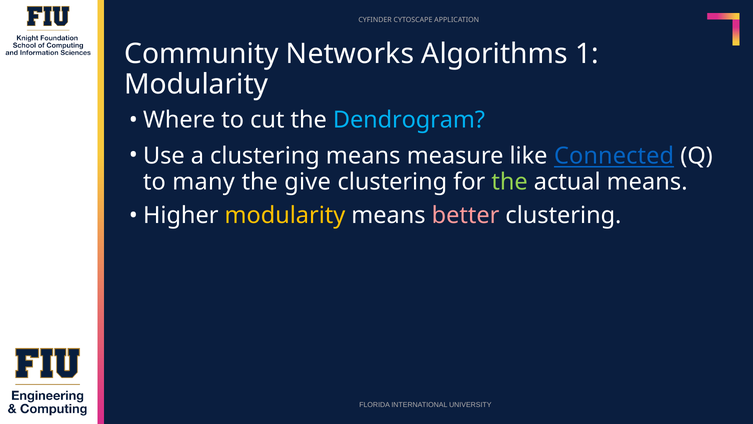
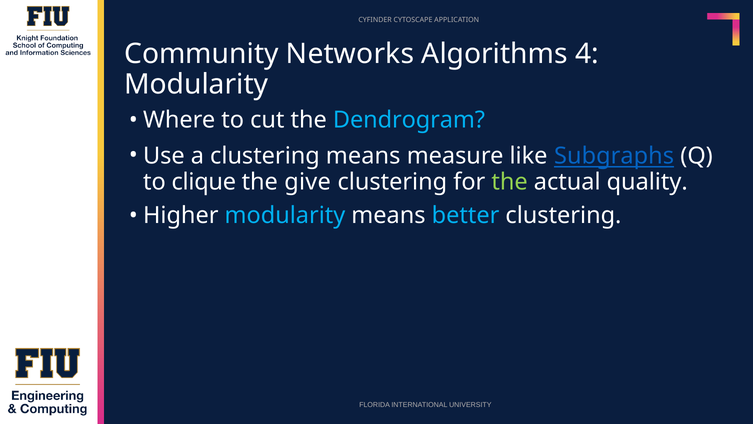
1: 1 -> 4
Connected: Connected -> Subgraphs
many: many -> clique
actual means: means -> quality
modularity at (285, 215) colour: yellow -> light blue
better colour: pink -> light blue
